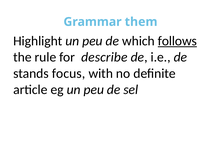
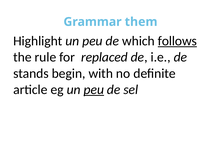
describe: describe -> replaced
focus: focus -> begin
peu at (94, 90) underline: none -> present
